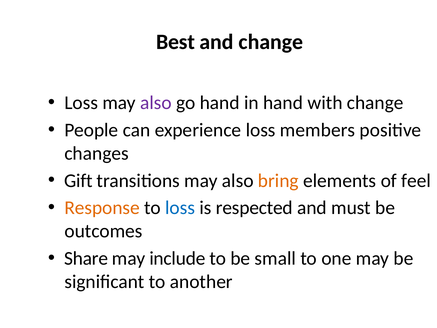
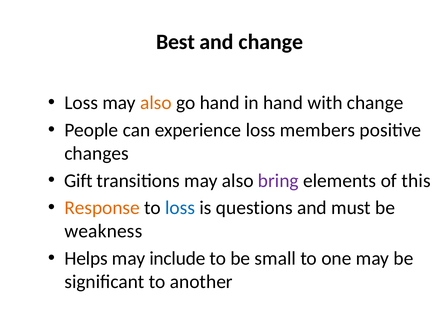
also at (156, 103) colour: purple -> orange
bring colour: orange -> purple
feel: feel -> this
respected: respected -> questions
outcomes: outcomes -> weakness
Share: Share -> Helps
